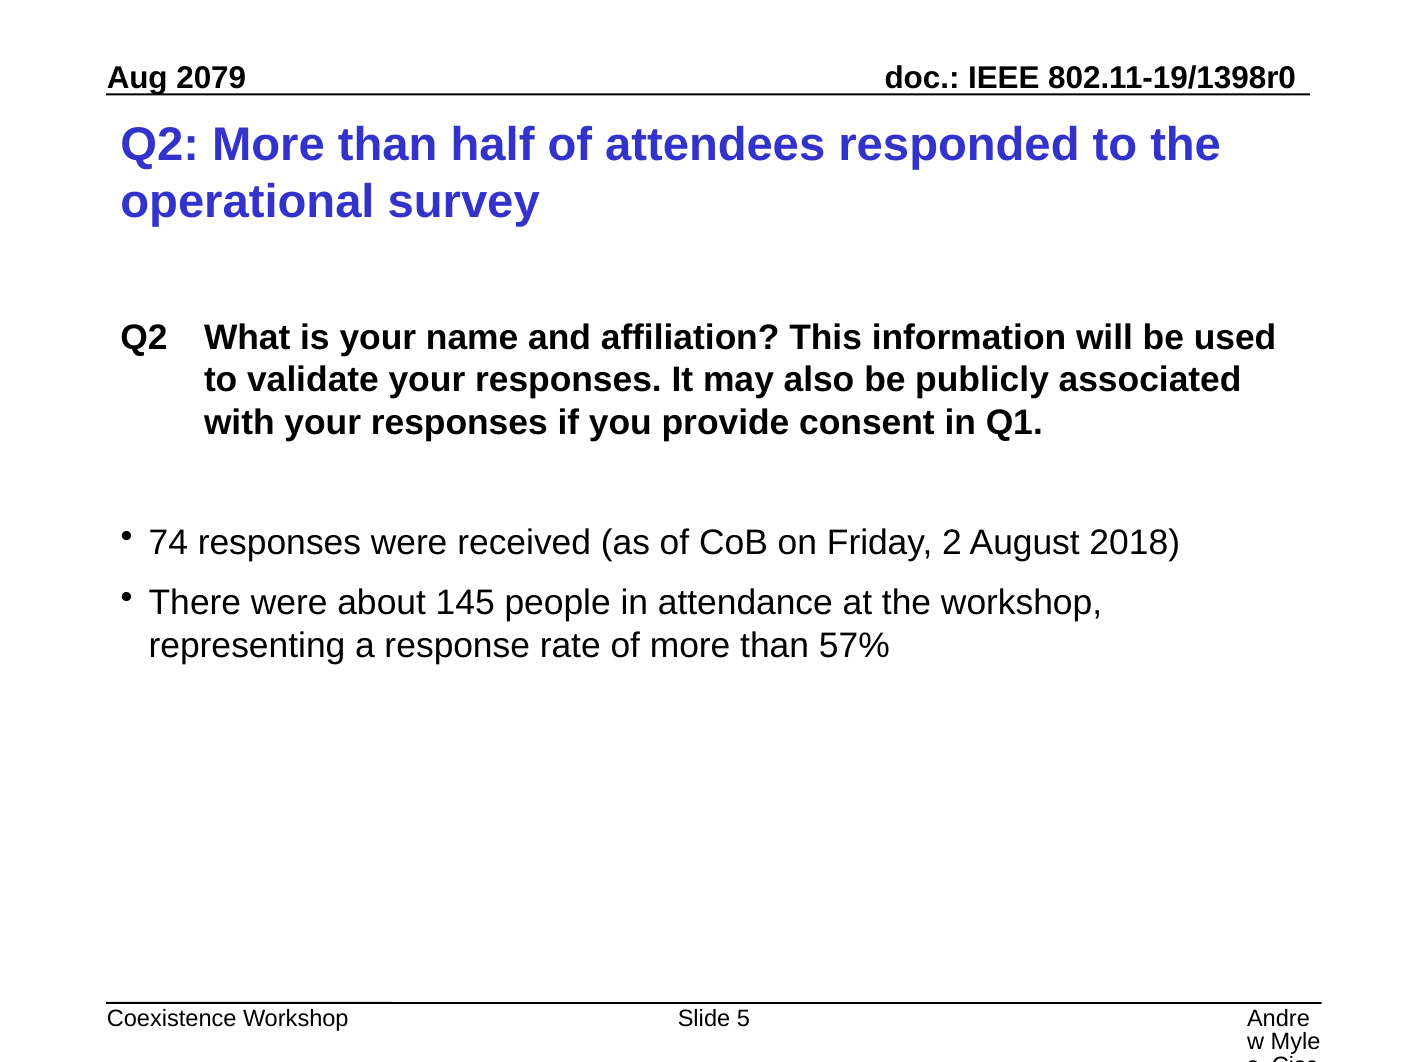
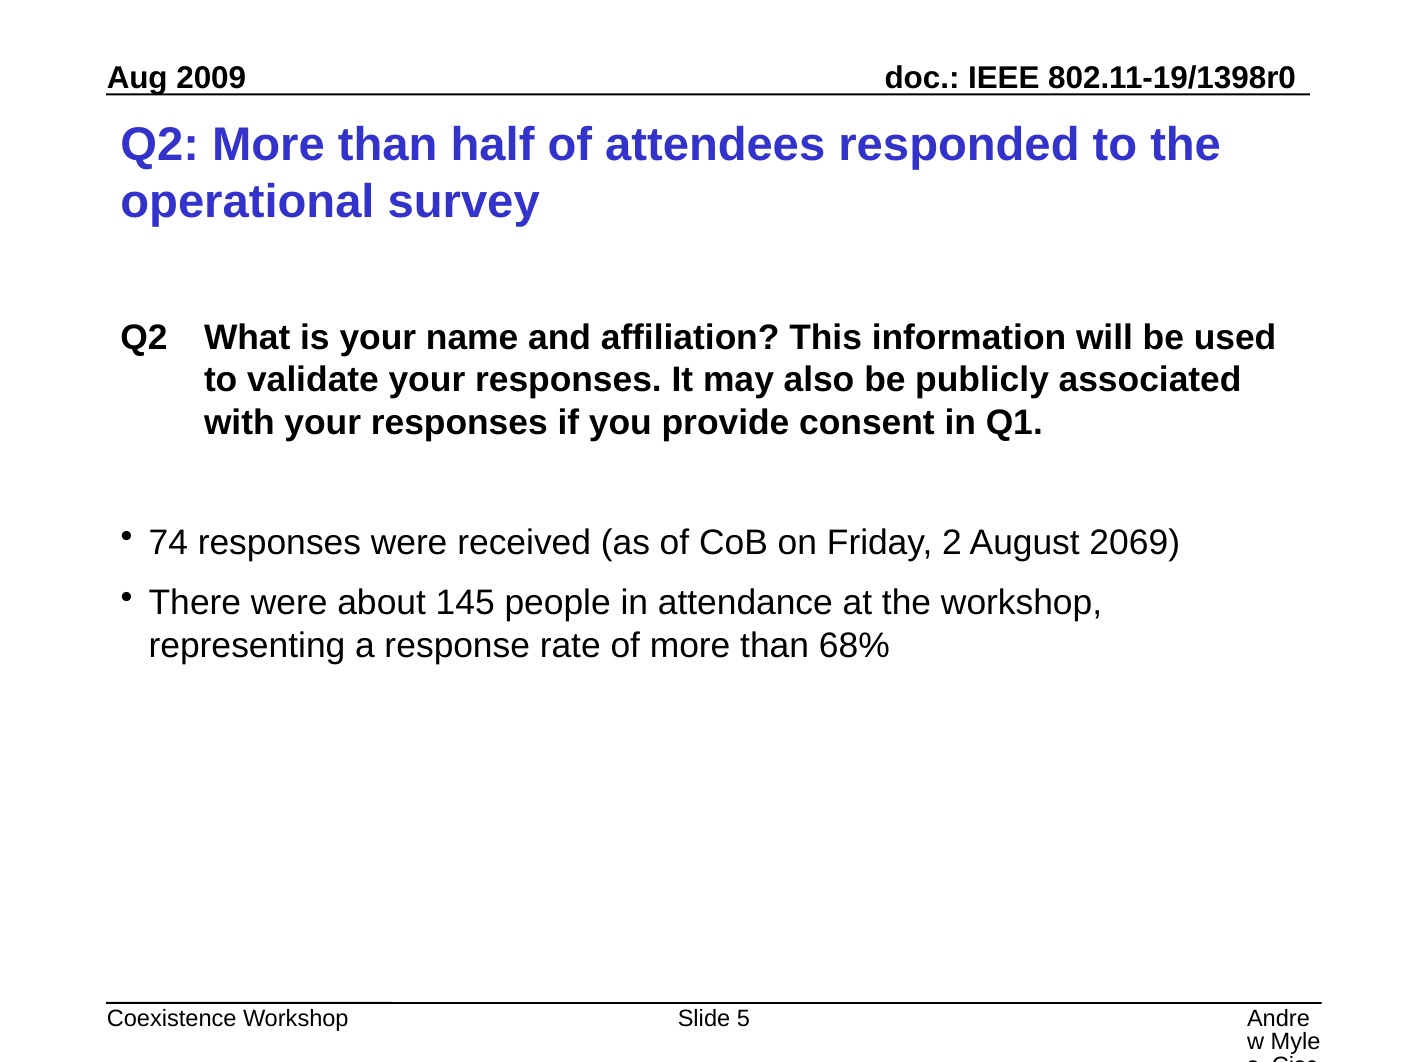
2079: 2079 -> 2009
2018: 2018 -> 2069
57%: 57% -> 68%
